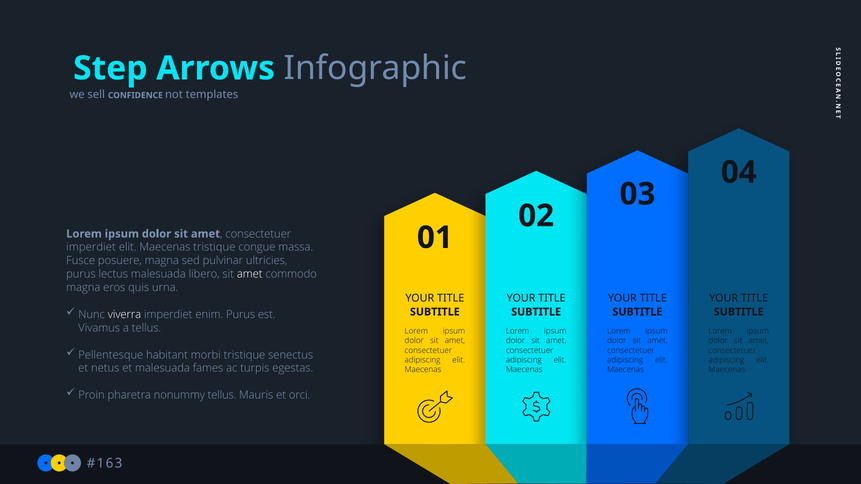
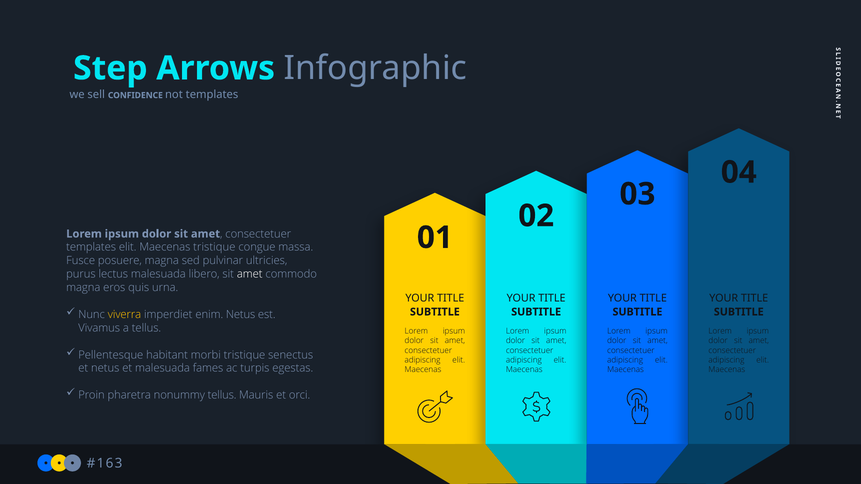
imperdiet at (91, 247): imperdiet -> templates
viverra colour: white -> yellow
enim Purus: Purus -> Netus
